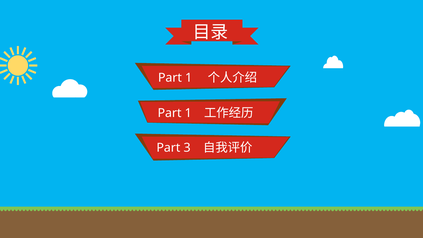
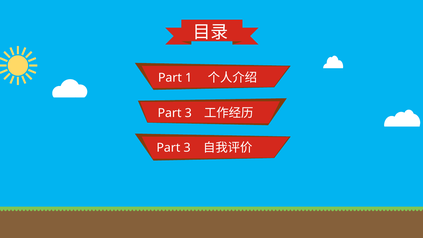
1 at (188, 113): 1 -> 3
